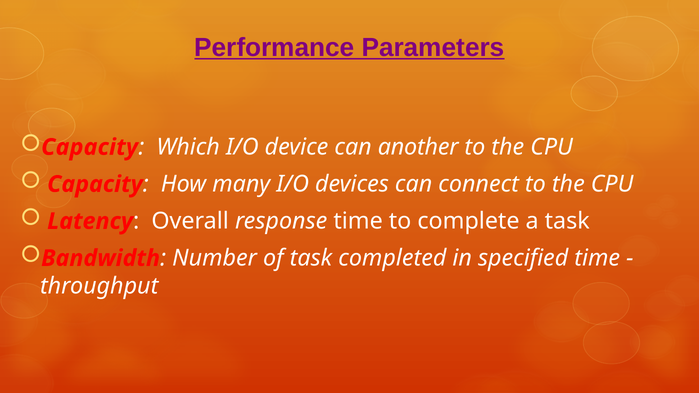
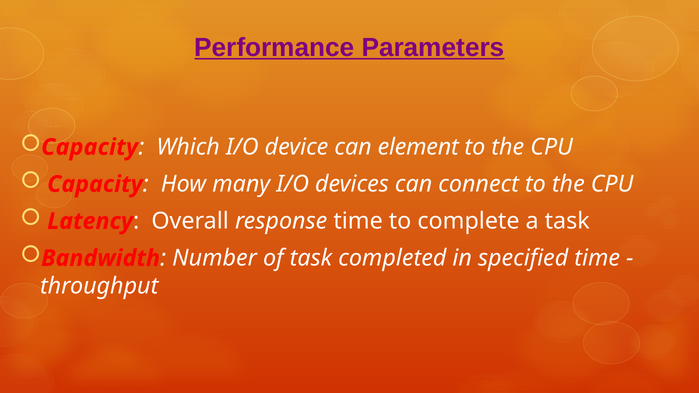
another: another -> element
